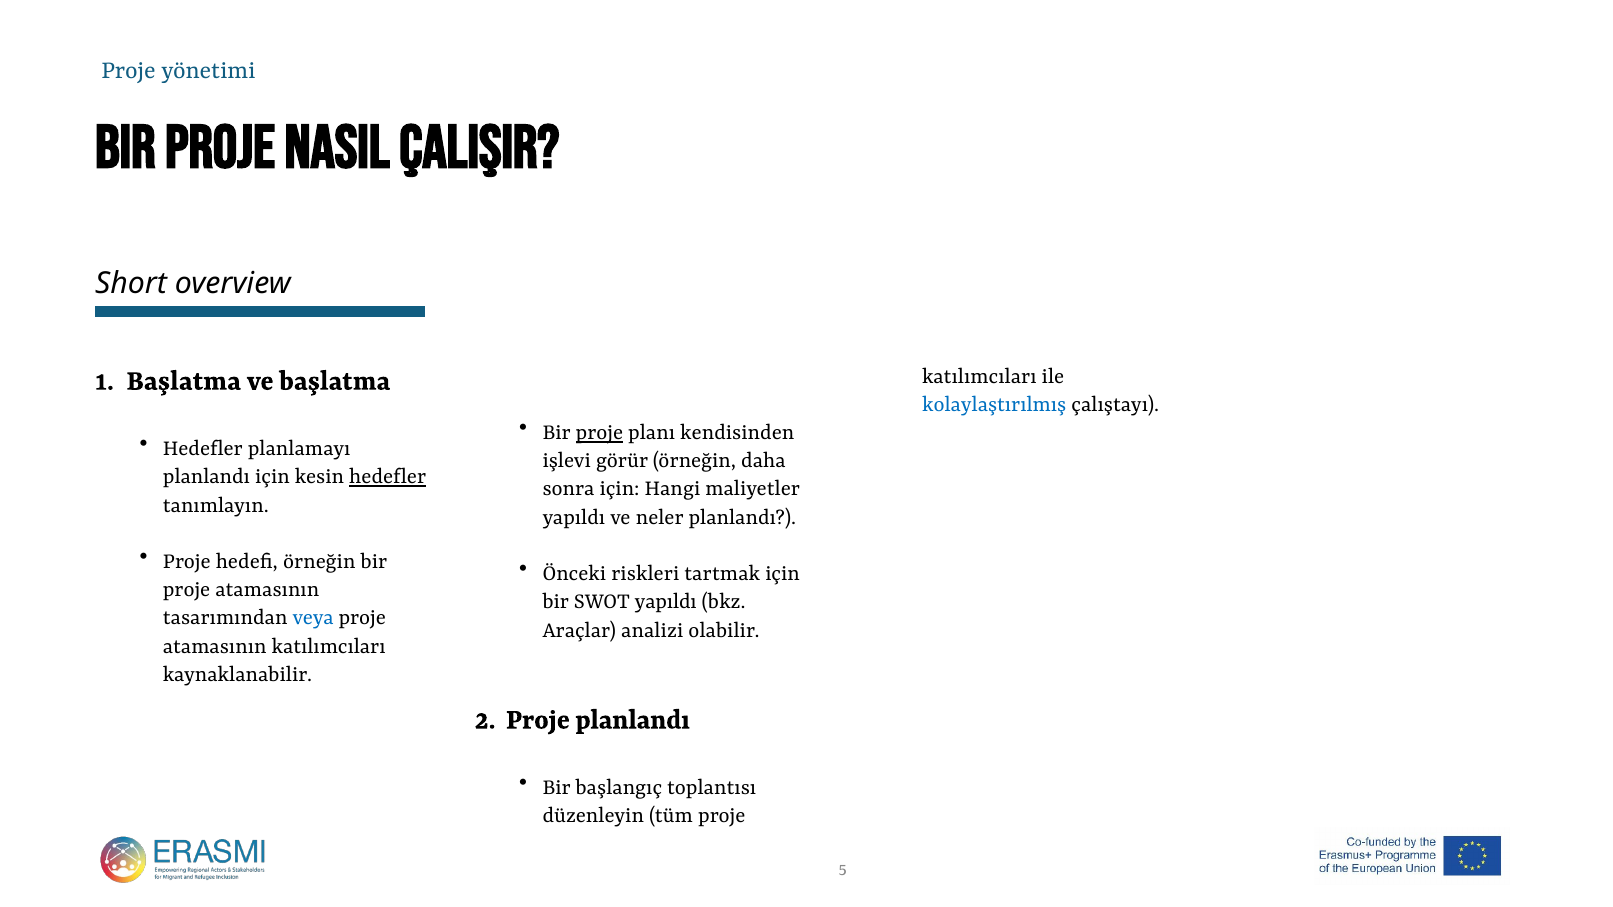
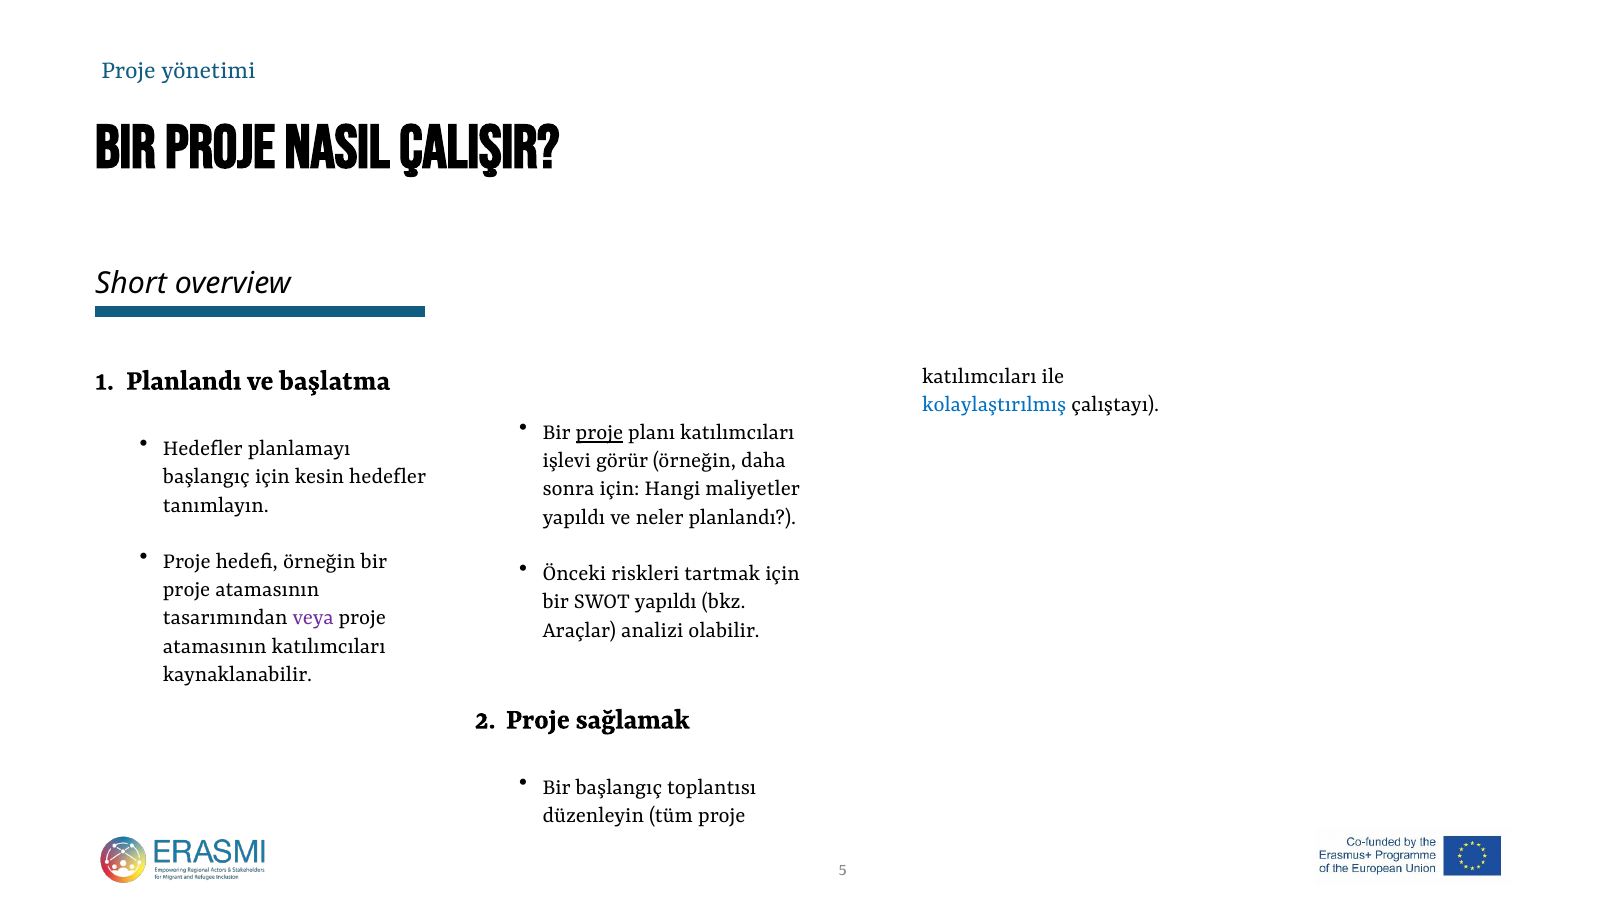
Başlatma at (184, 380): Başlatma -> Planlandı
planı kendisinden: kendisinden -> katılımcıları
planlandı at (206, 476): planlandı -> başlangıç
hedefler at (388, 476) underline: present -> none
veya colour: blue -> purple
Proje planlandı: planlandı -> sağlamak
